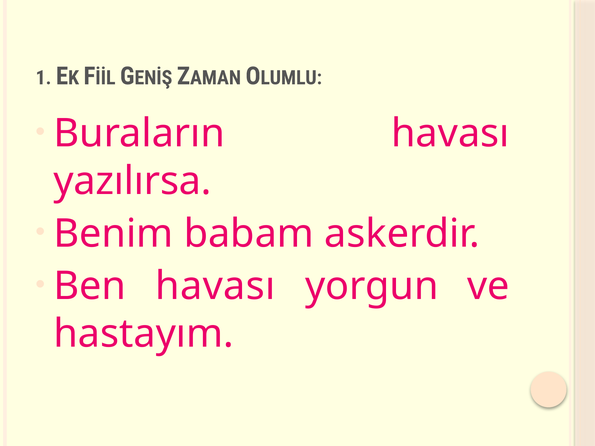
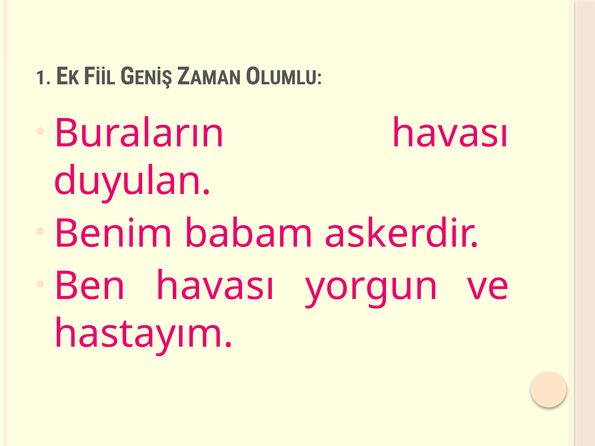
yazılırsa: yazılırsa -> duyulan
